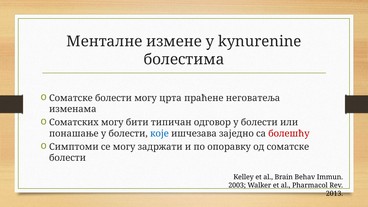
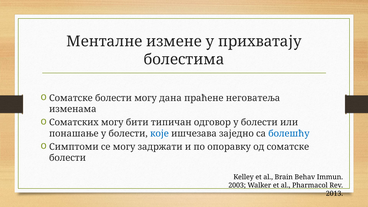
kynurenine: kynurenine -> прихватају
црта: црта -> дана
болешћу colour: red -> blue
